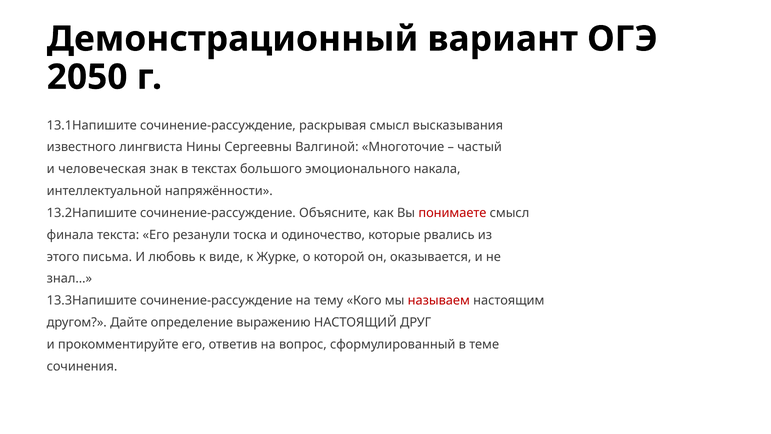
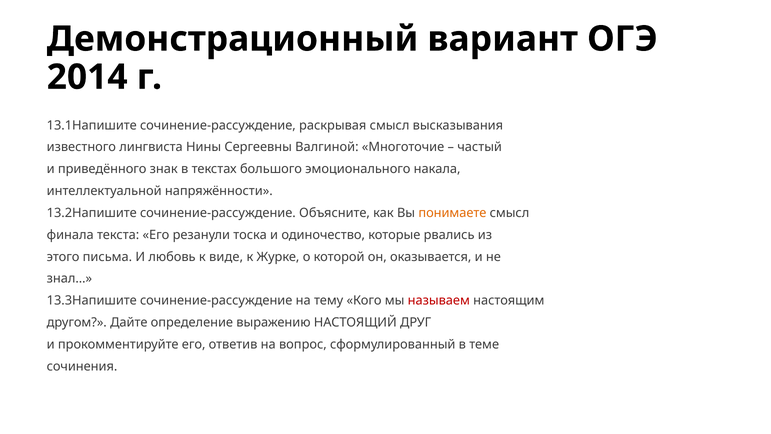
2050: 2050 -> 2014
человеческая: человеческая -> приведённого
понимаете colour: red -> orange
